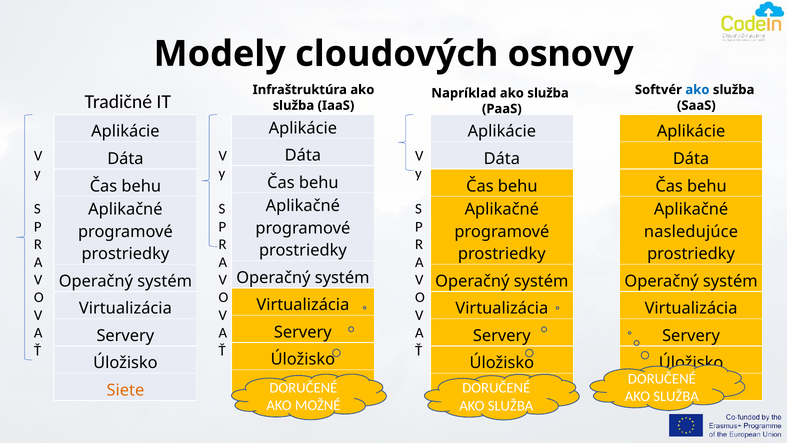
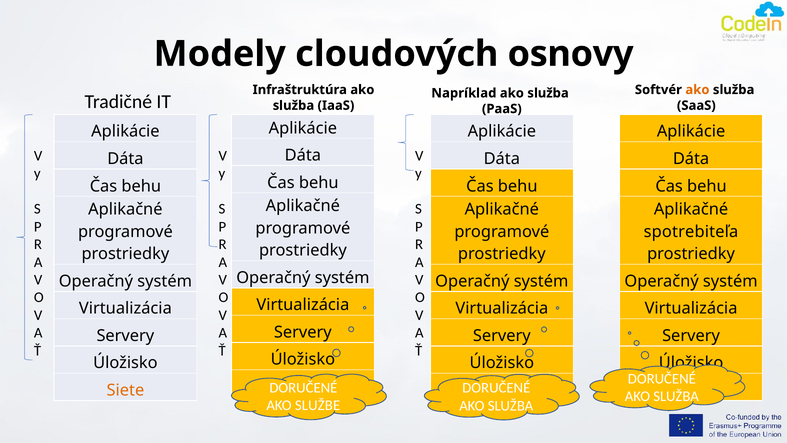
ako at (697, 90) colour: blue -> orange
nasledujúce: nasledujúce -> spotrebiteľa
MOŽNÉ: MOŽNÉ -> SLUŽBE
